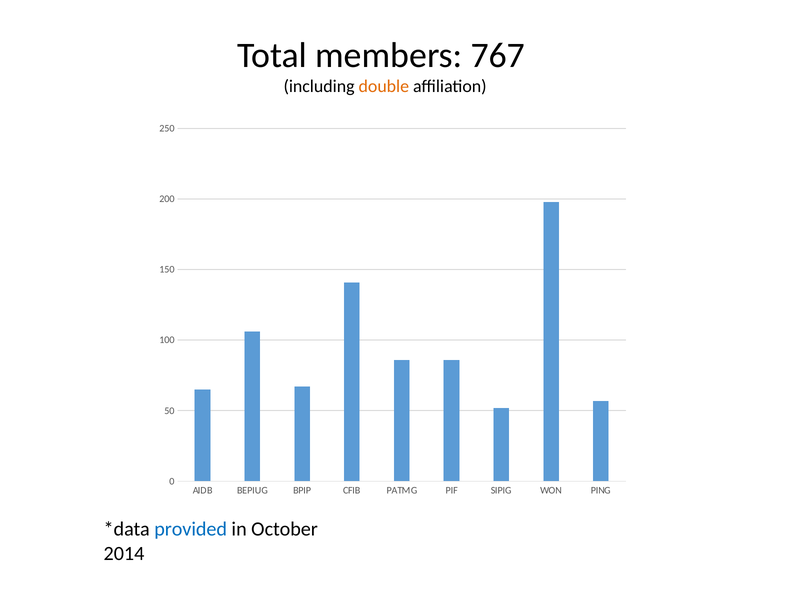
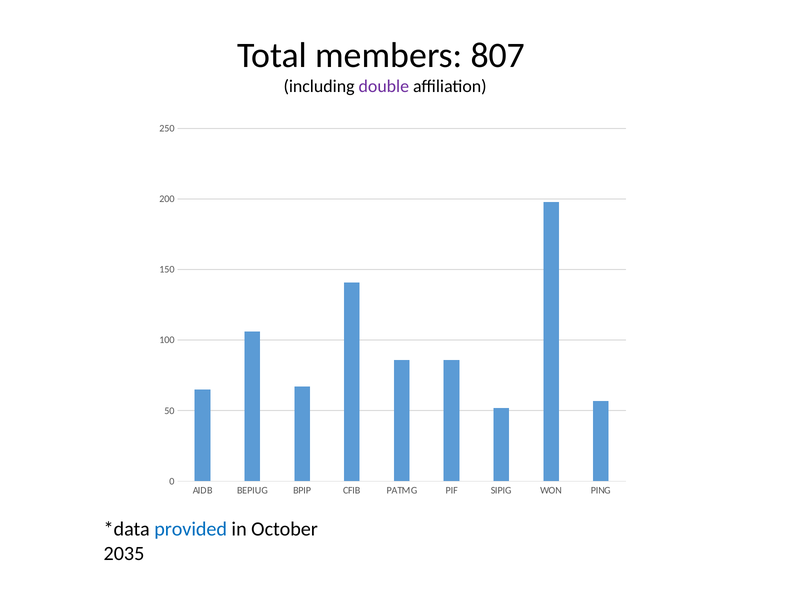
767: 767 -> 807
double colour: orange -> purple
2014: 2014 -> 2035
